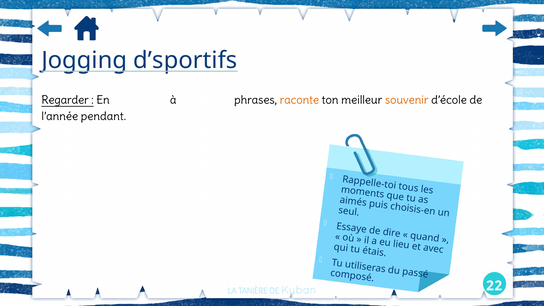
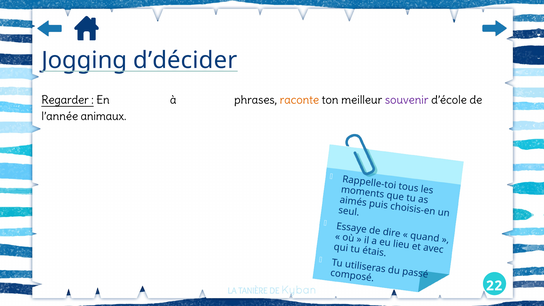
d’sportifs: d’sportifs -> d’décider
souvenir colour: orange -> purple
pendant: pendant -> animaux
